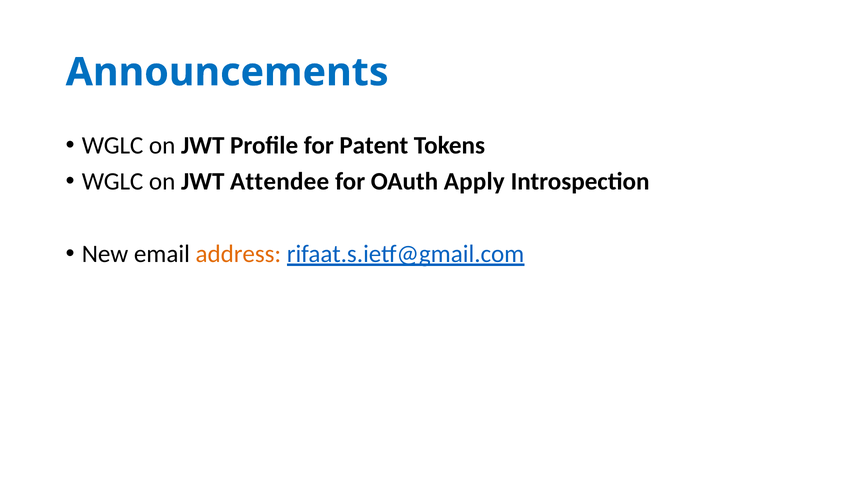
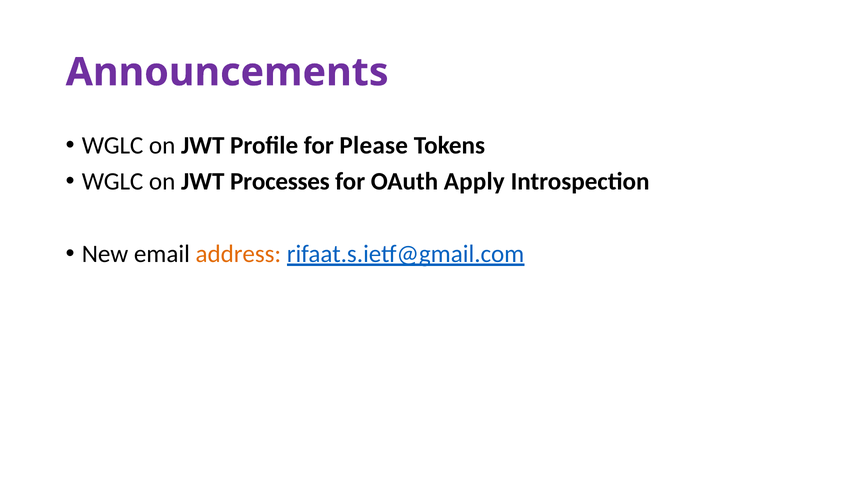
Announcements colour: blue -> purple
Patent: Patent -> Please
Attendee: Attendee -> Processes
